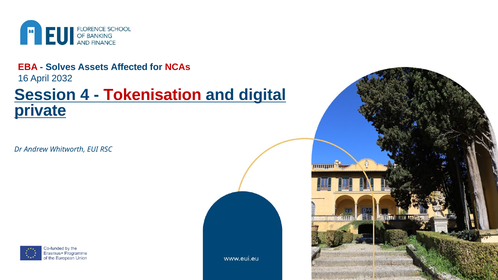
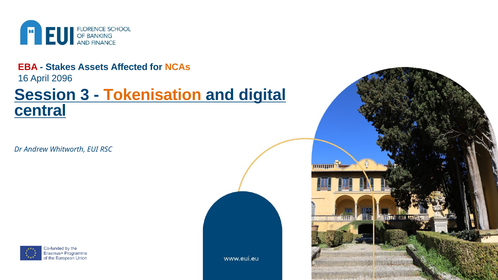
Solves: Solves -> Stakes
NCAs colour: red -> orange
2032: 2032 -> 2096
4: 4 -> 3
Tokenisation colour: red -> orange
private: private -> central
